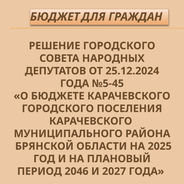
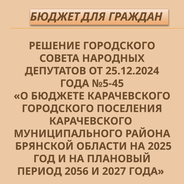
2046: 2046 -> 2056
